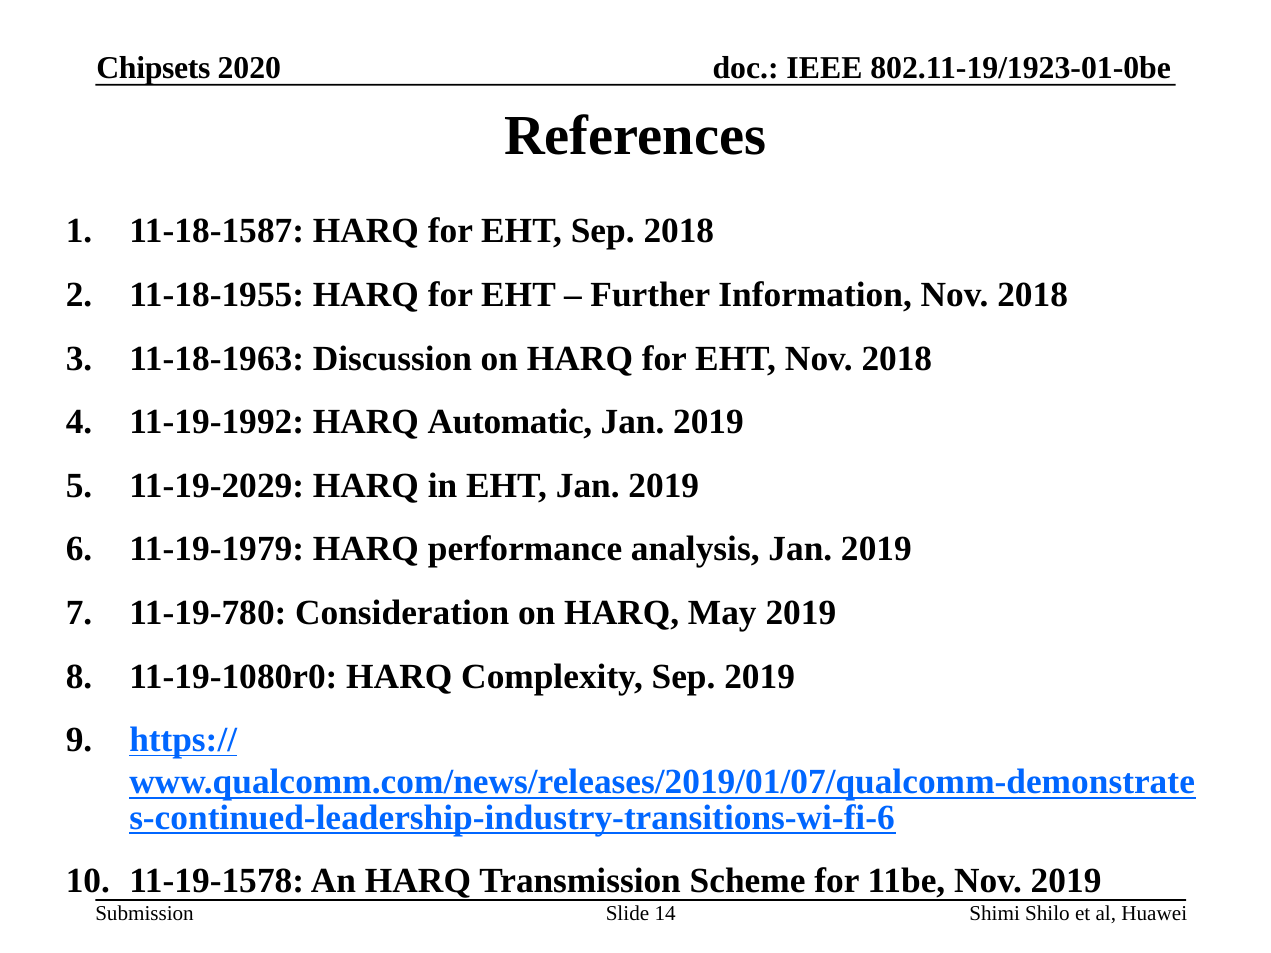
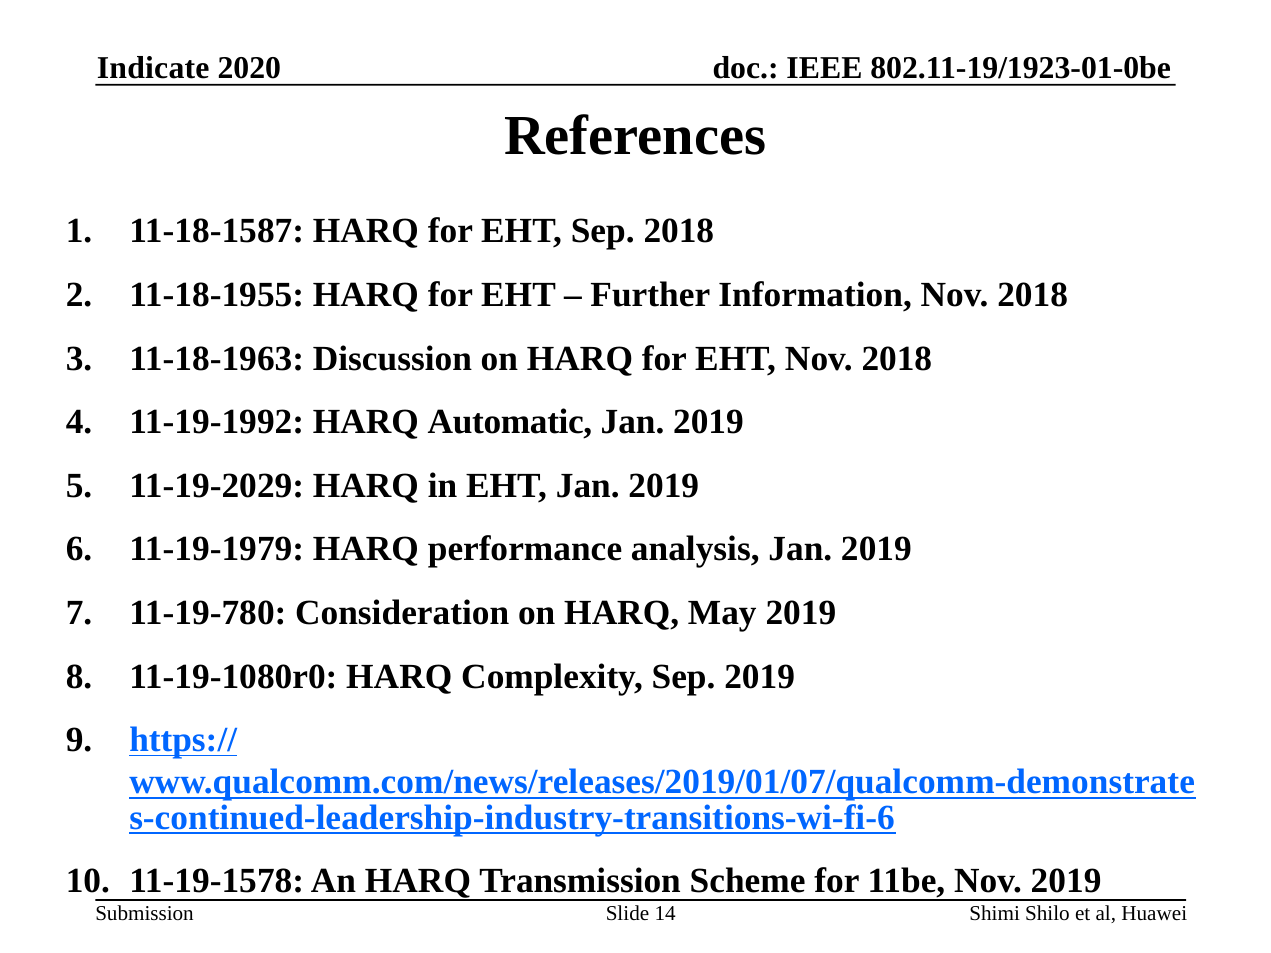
Chipsets: Chipsets -> Indicate
